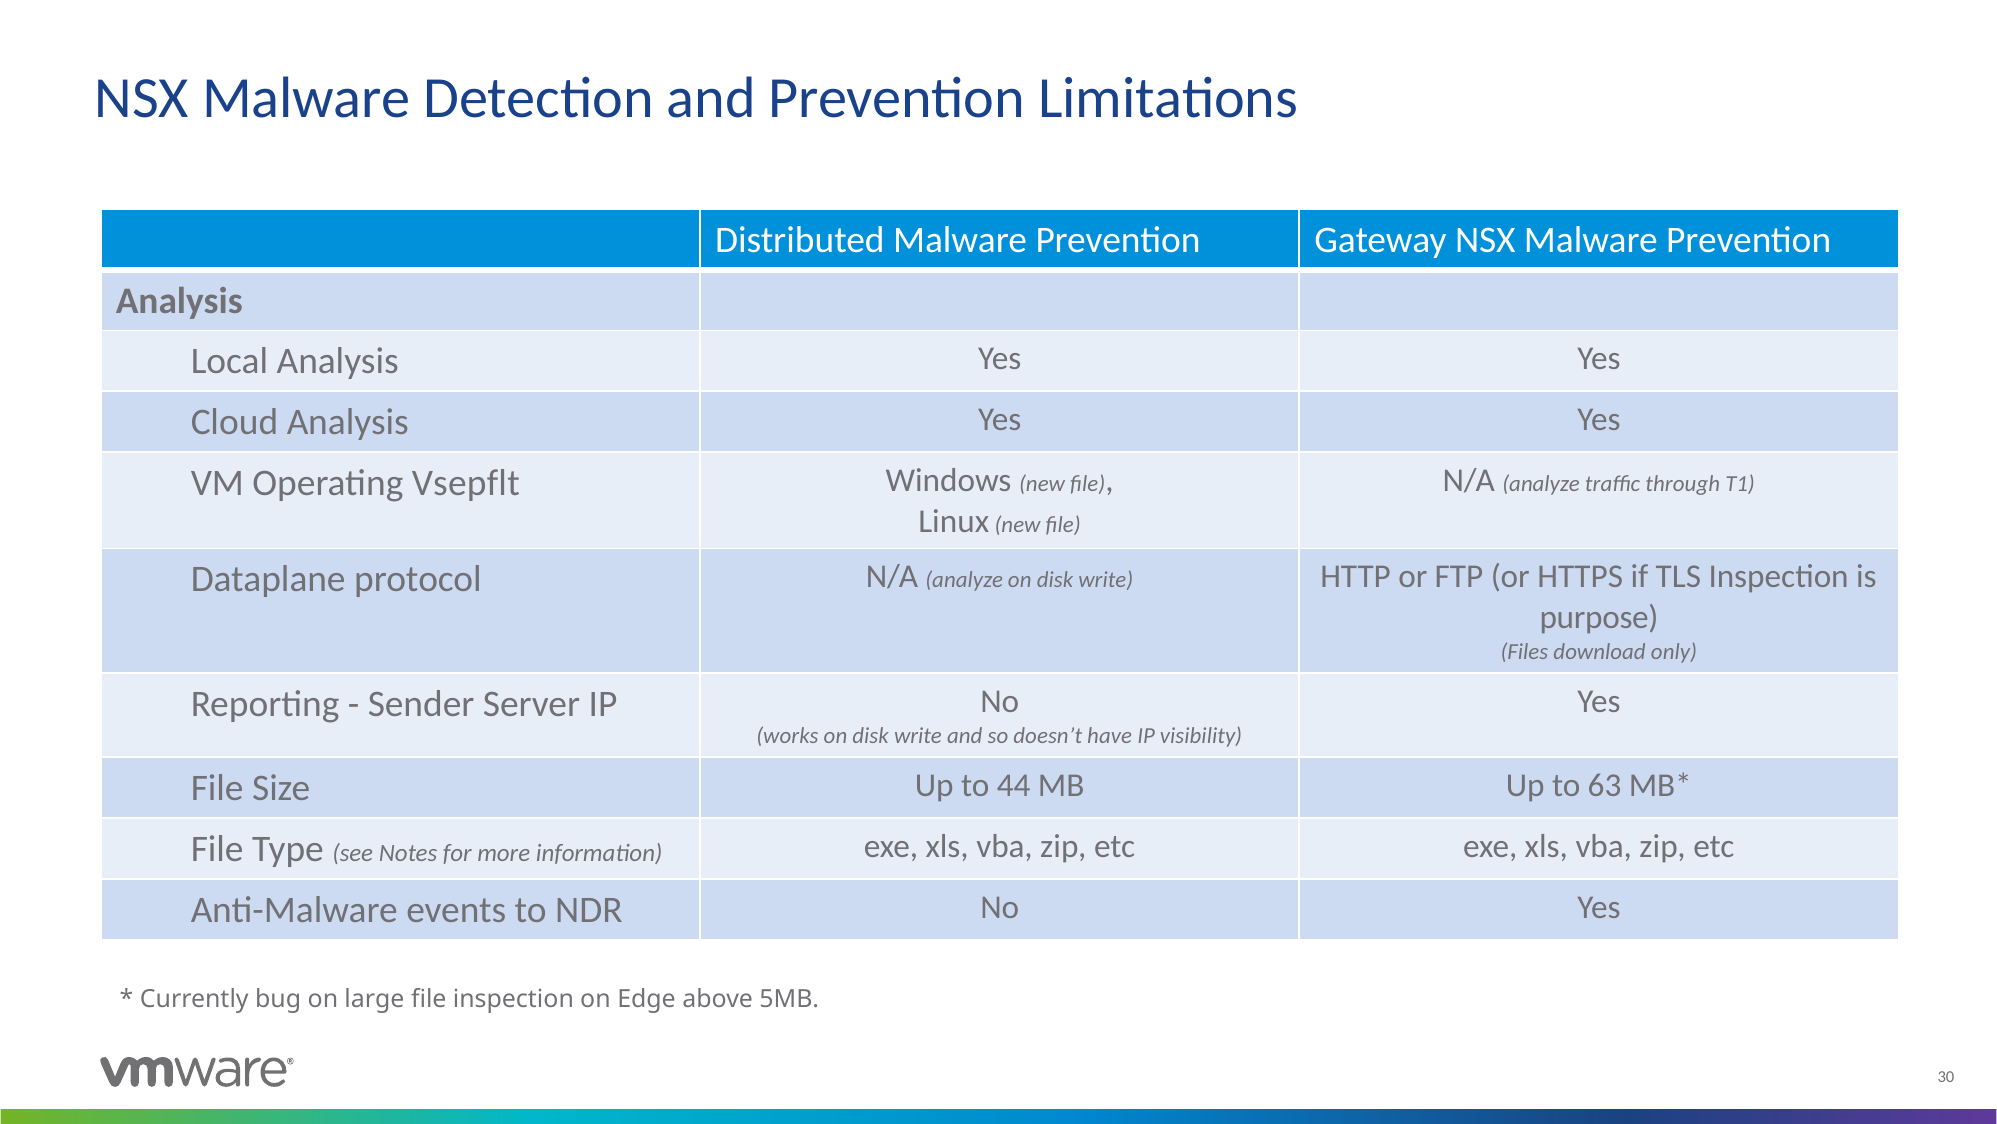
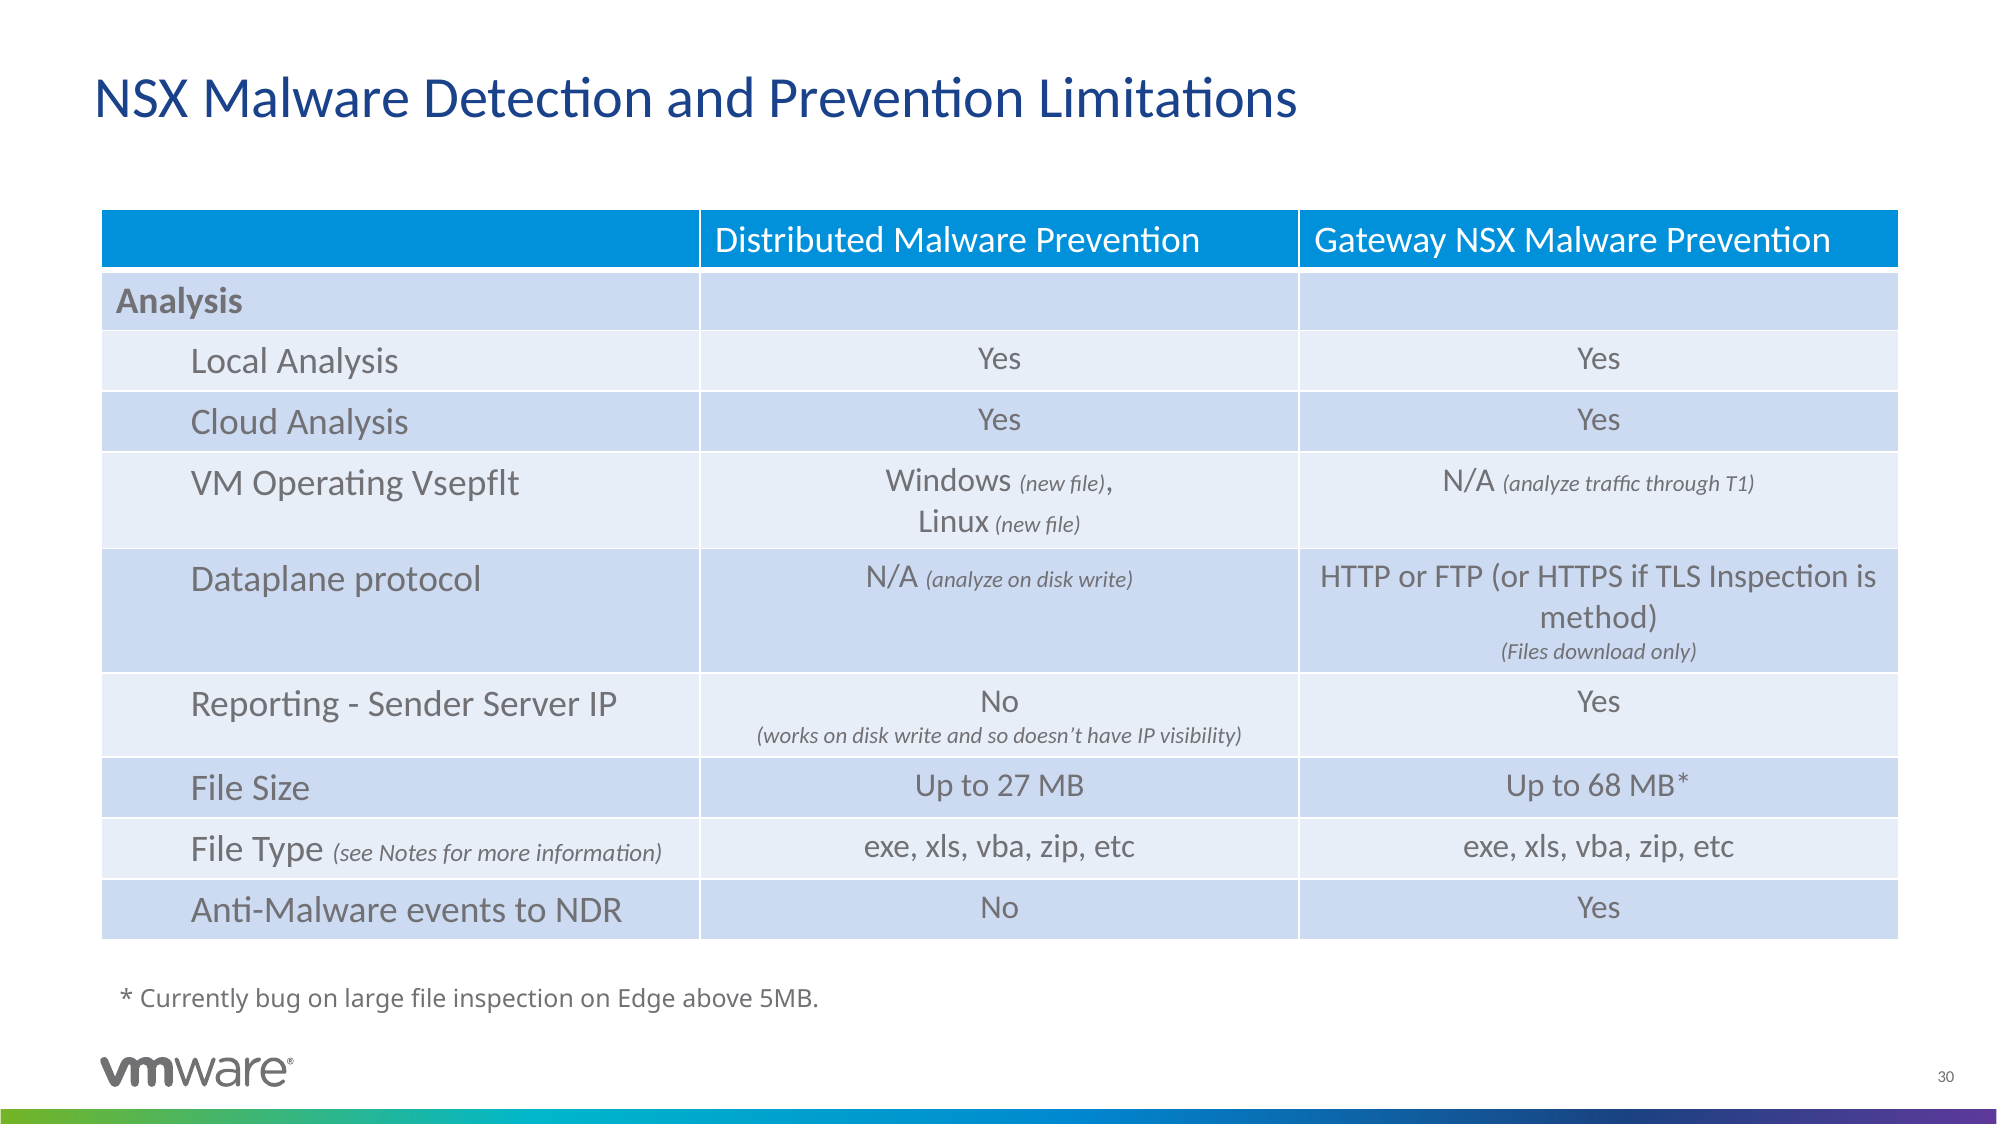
purpose: purpose -> method
44: 44 -> 27
63: 63 -> 68
